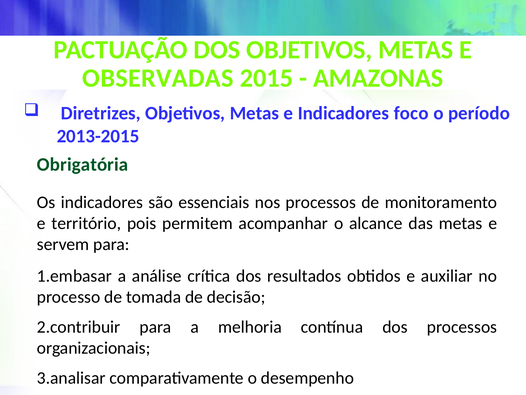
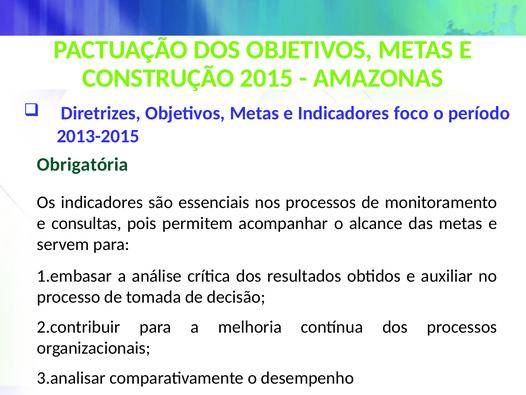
OBSERVADAS: OBSERVADAS -> CONSTRUÇÃO
território: território -> consultas
